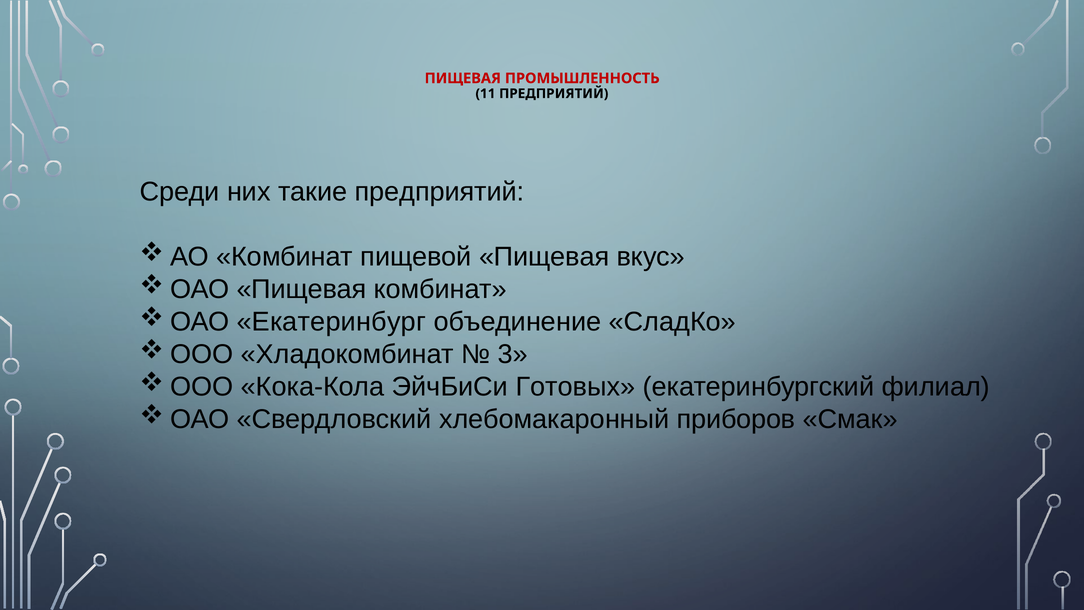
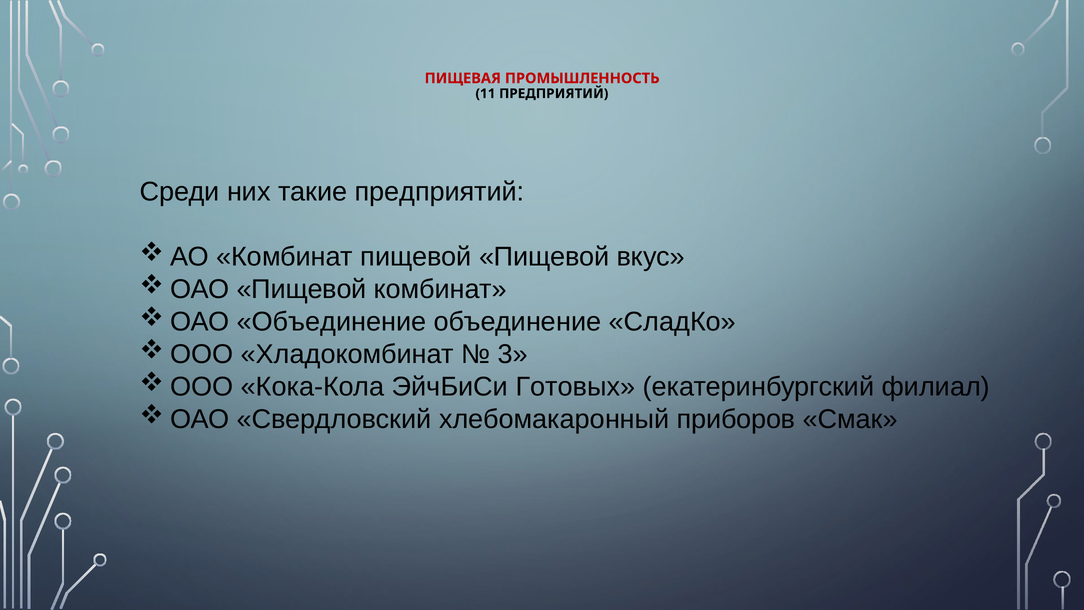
пищевой Пищевая: Пищевая -> Пищевой
Пищевая at (302, 289): Пищевая -> Пищевой
Екатеринбург at (331, 322): Екатеринбург -> Объединение
